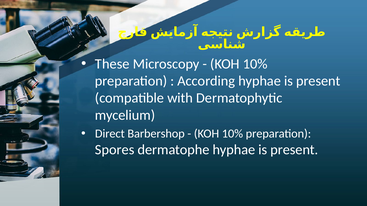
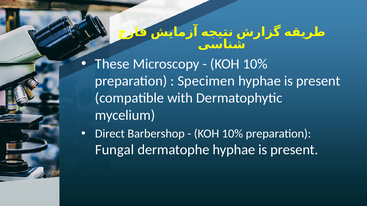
According: According -> Specimen
Spores: Spores -> Fungal
